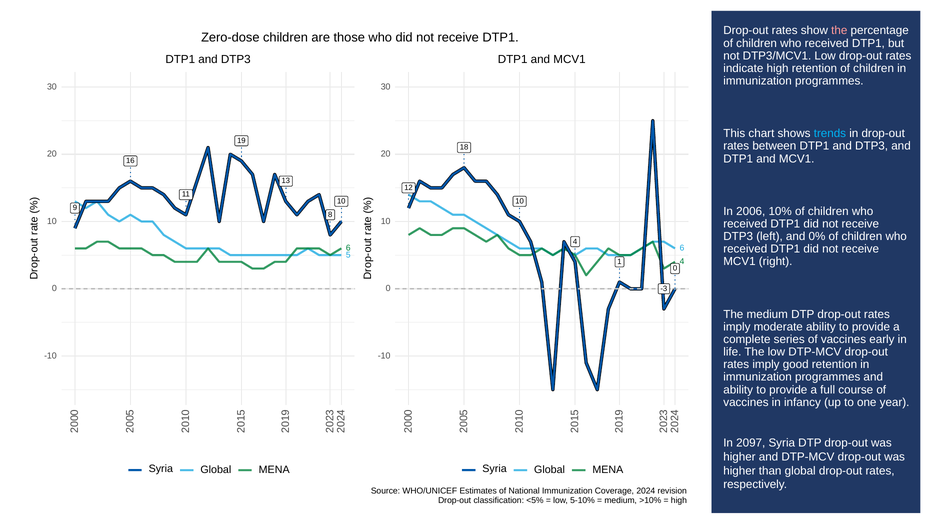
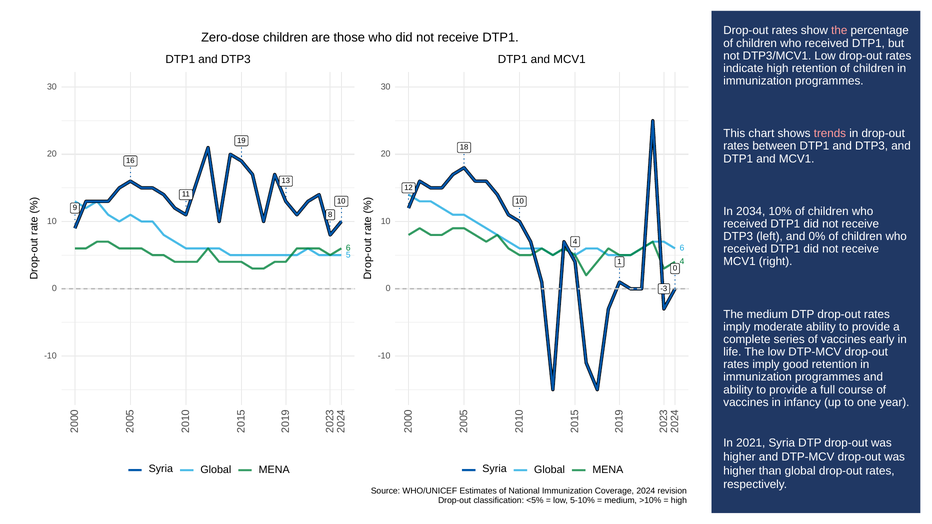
trends colour: light blue -> pink
2006: 2006 -> 2034
2097: 2097 -> 2021
